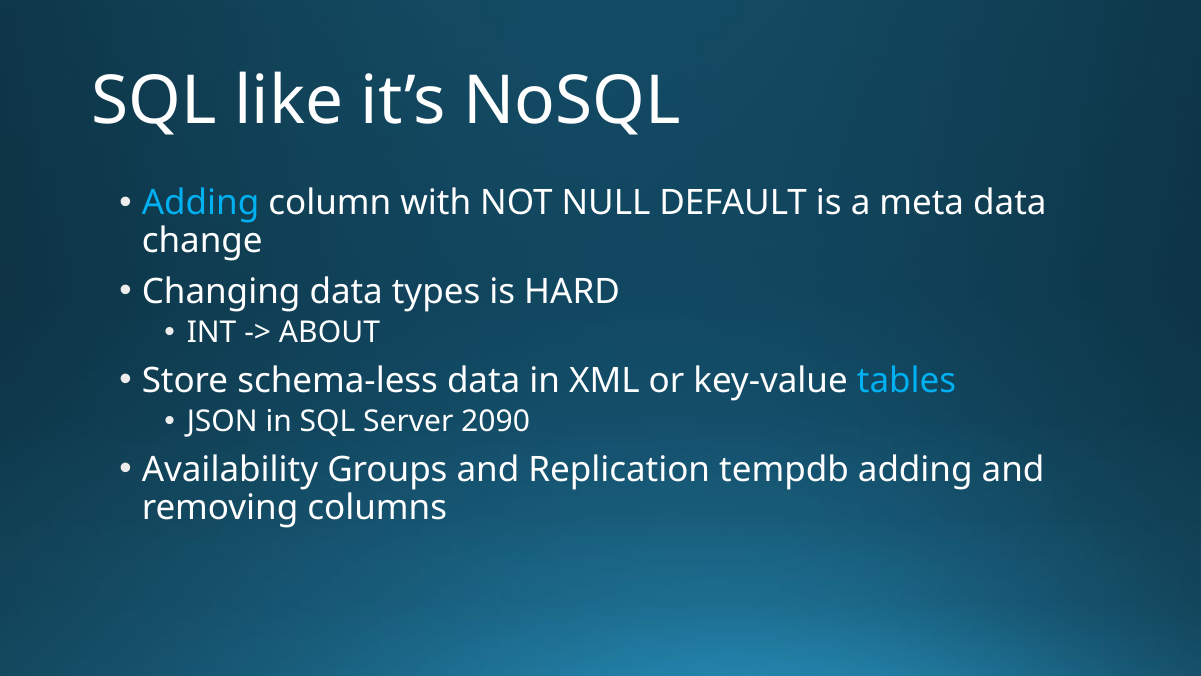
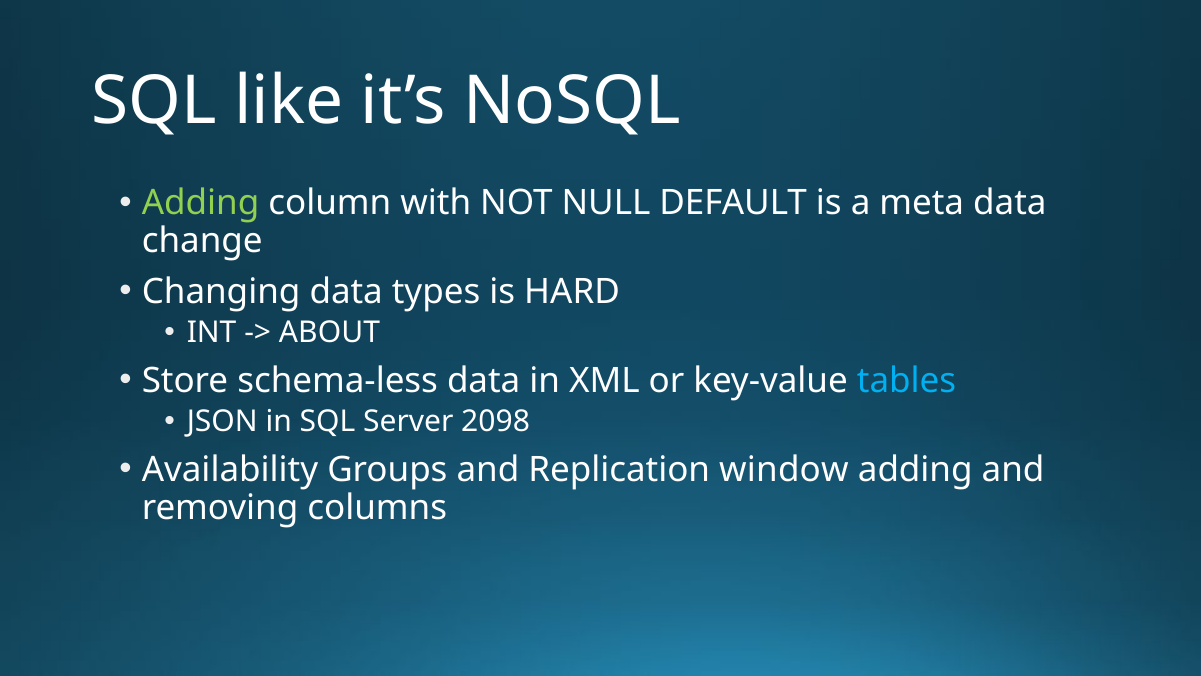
Adding at (201, 203) colour: light blue -> light green
2090: 2090 -> 2098
tempdb: tempdb -> window
